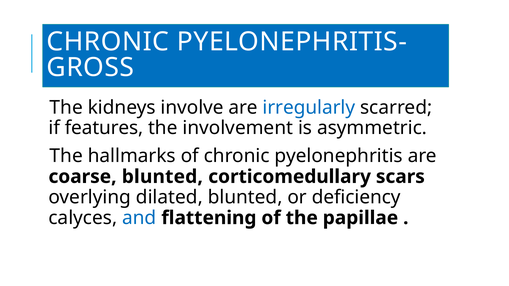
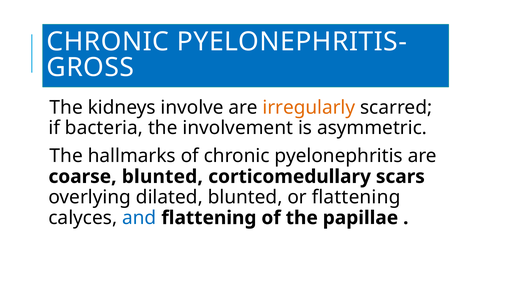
irregularly colour: blue -> orange
features: features -> bacteria
or deficiency: deficiency -> flattening
